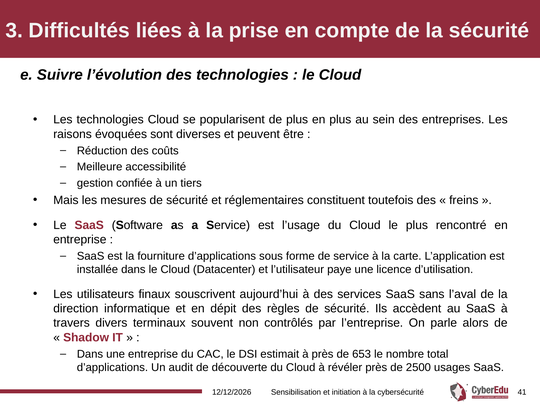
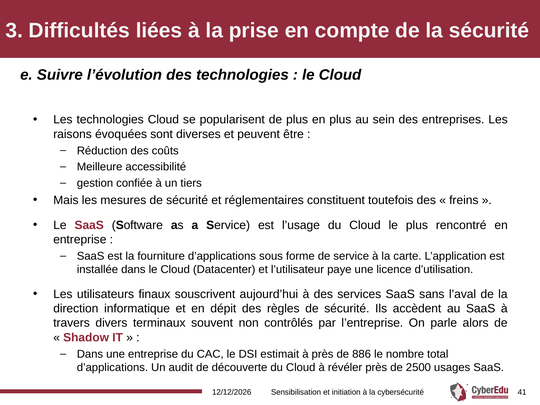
653: 653 -> 886
